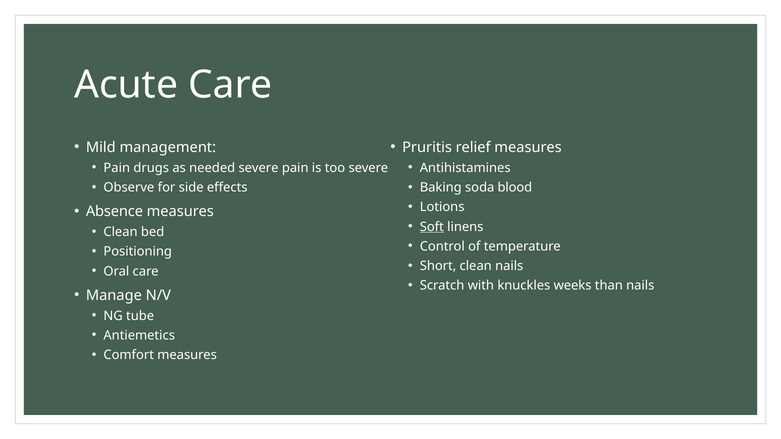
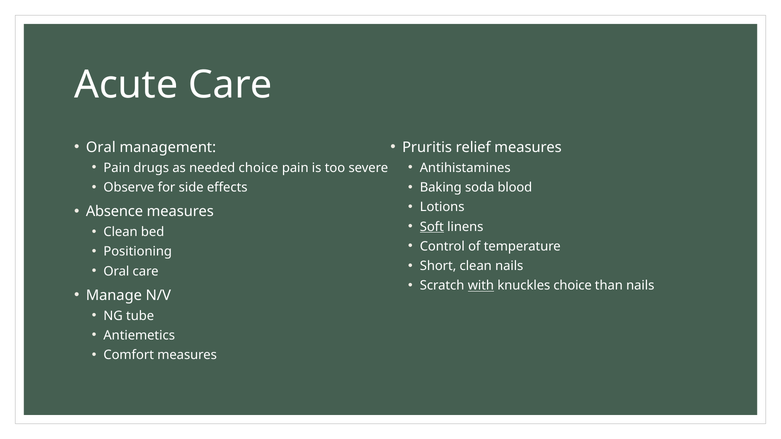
Mild at (101, 147): Mild -> Oral
needed severe: severe -> choice
with underline: none -> present
knuckles weeks: weeks -> choice
